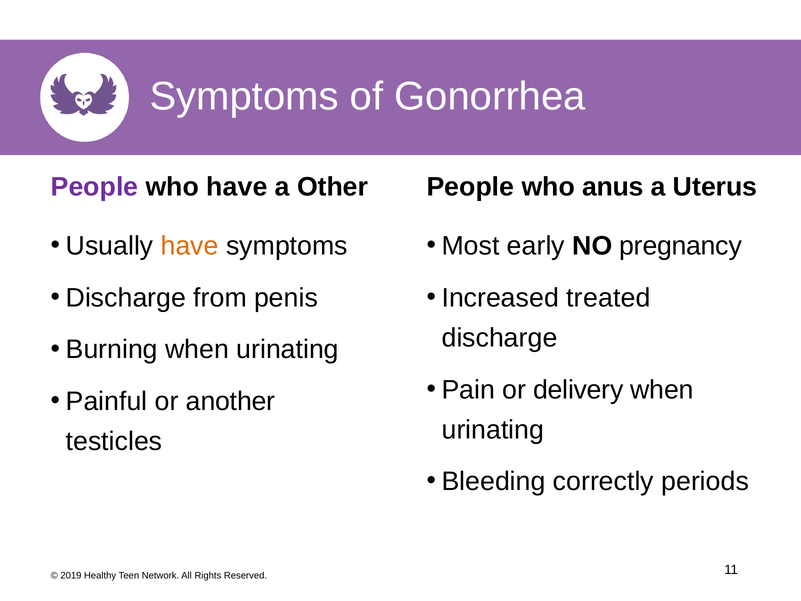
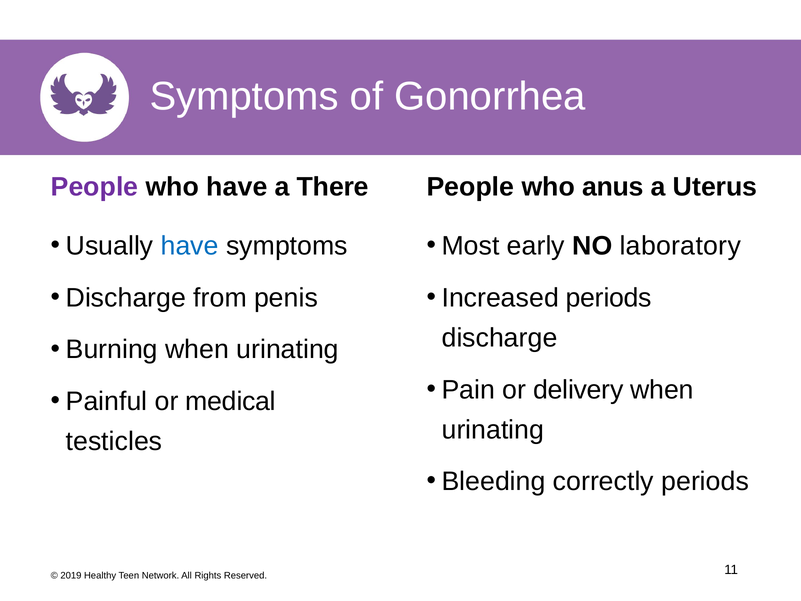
Other: Other -> There
have at (190, 246) colour: orange -> blue
pregnancy: pregnancy -> laboratory
Increased treated: treated -> periods
another: another -> medical
